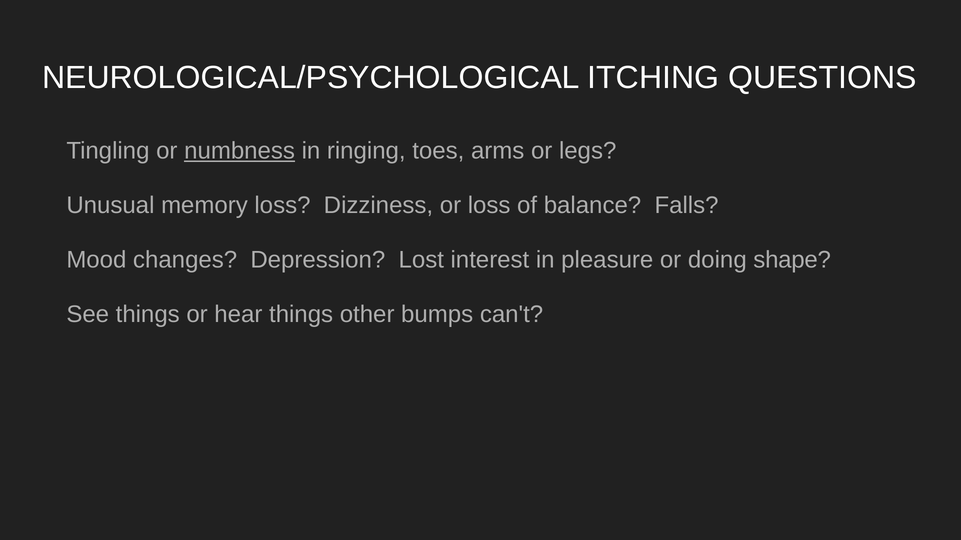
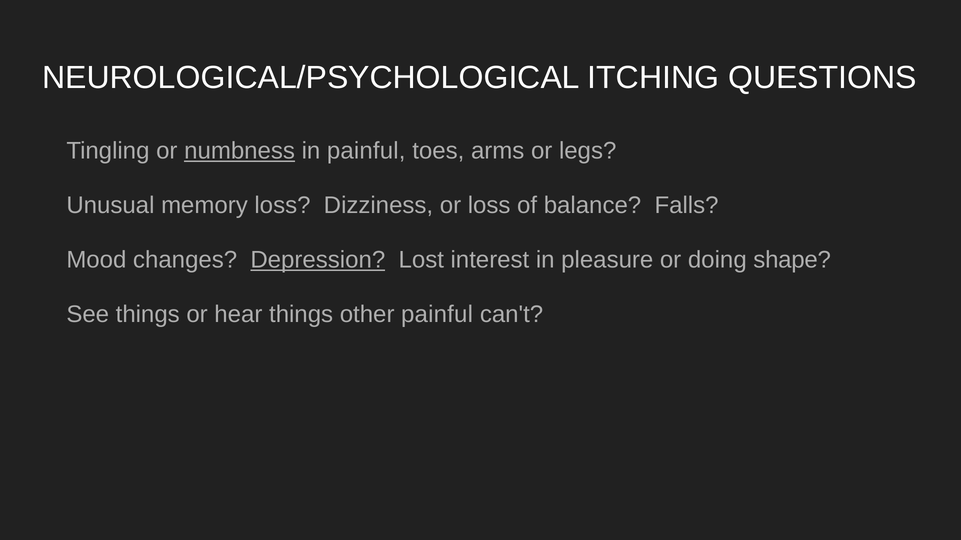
in ringing: ringing -> painful
Depression underline: none -> present
other bumps: bumps -> painful
